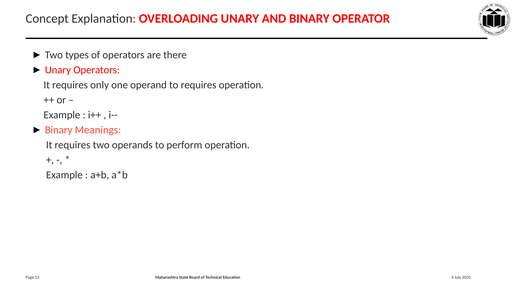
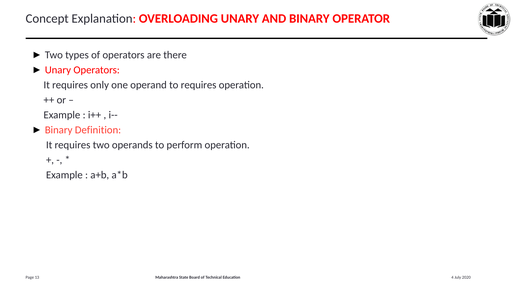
Meanings: Meanings -> Definition
